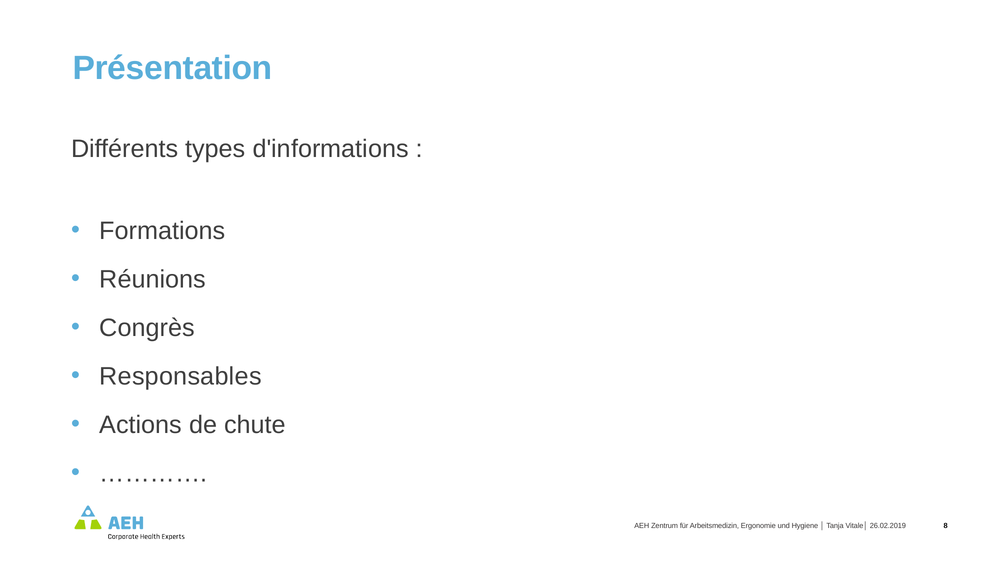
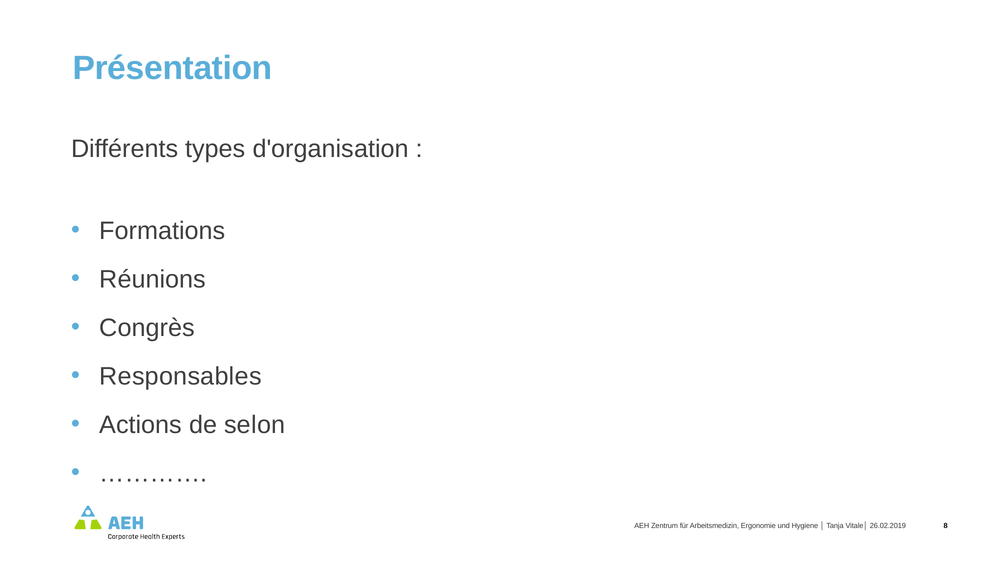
d'informations: d'informations -> d'organisation
chute: chute -> selon
